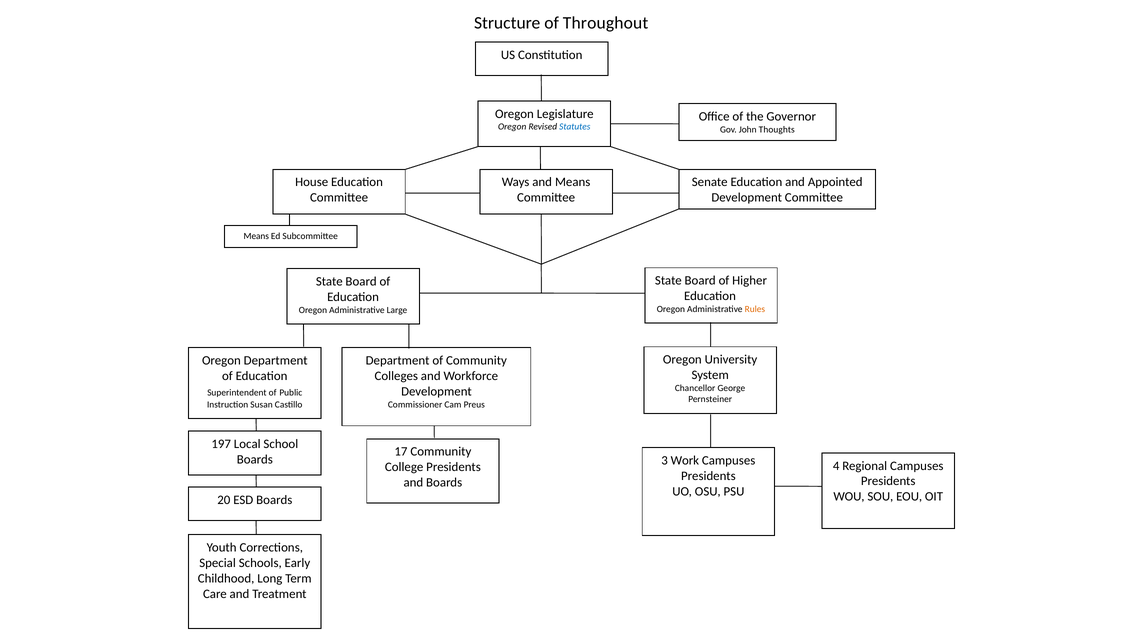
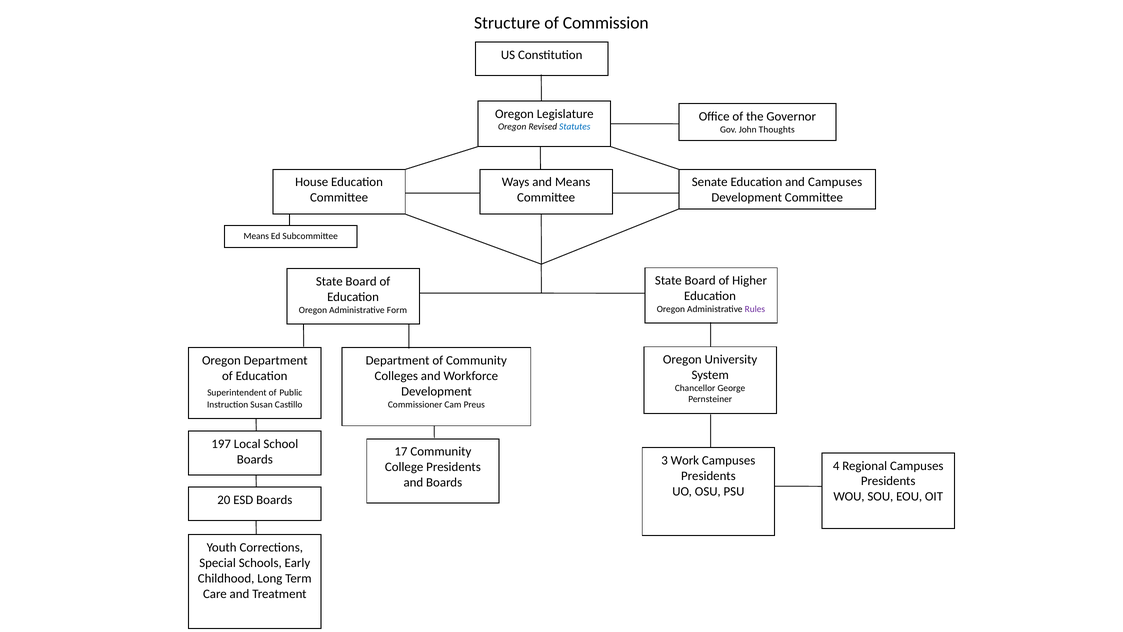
Throughout: Throughout -> Commission
and Appointed: Appointed -> Campuses
Rules colour: orange -> purple
Large: Large -> Form
